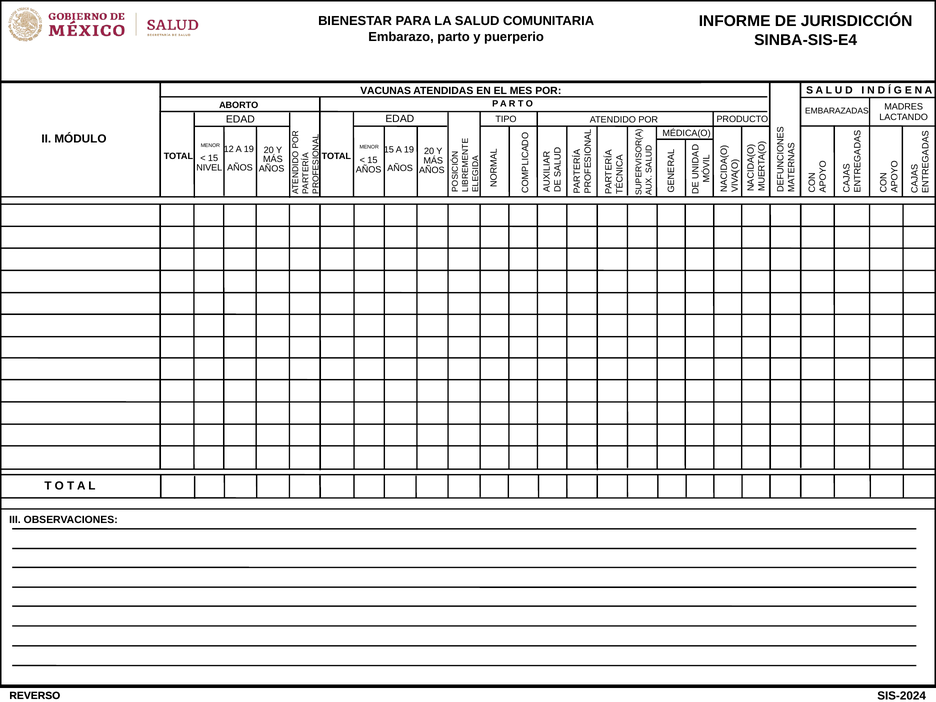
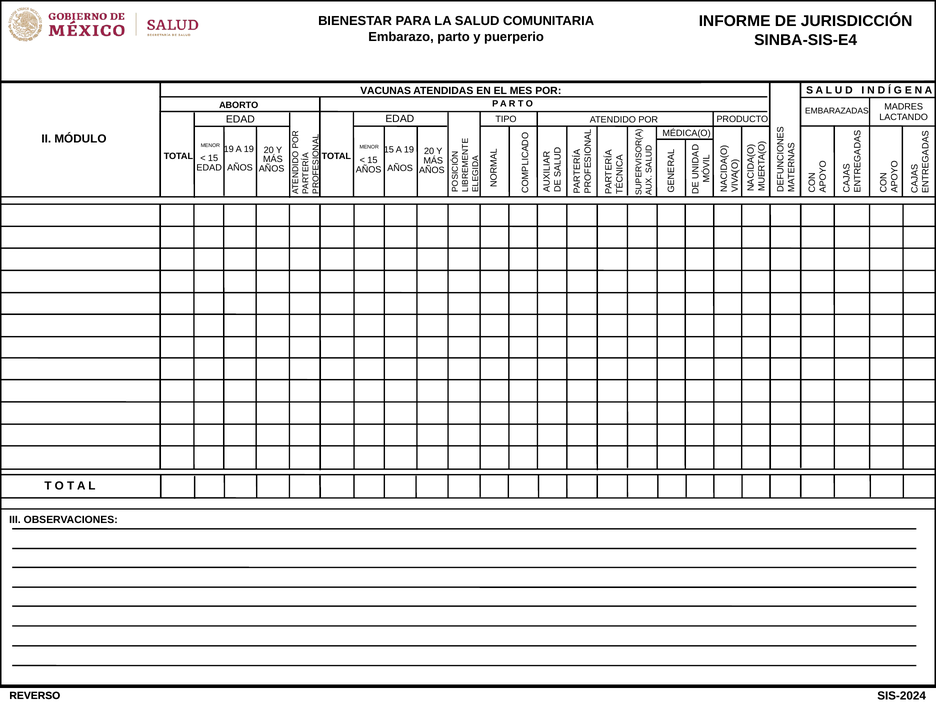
MENOR 12: 12 -> 19
NIVEL at (209, 168): NIVEL -> EDAD
